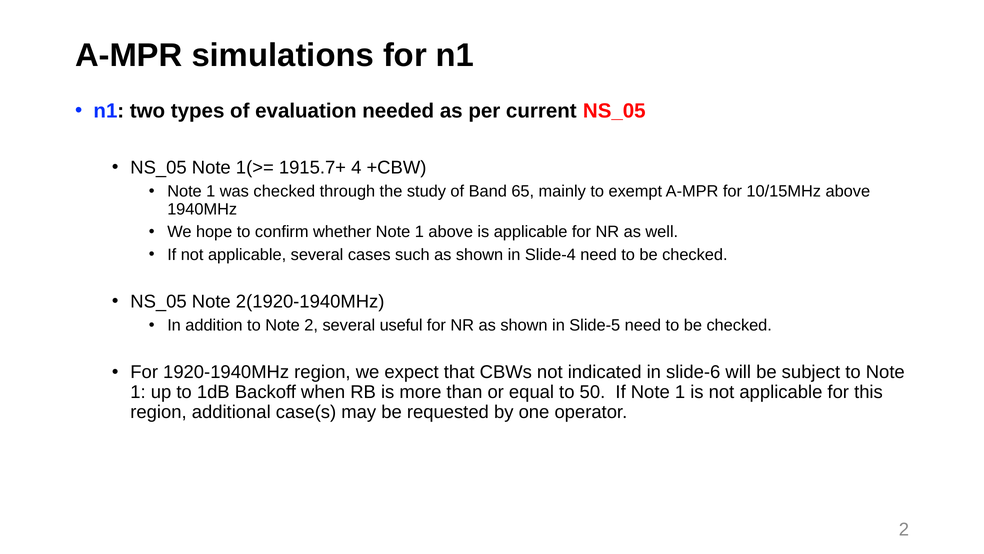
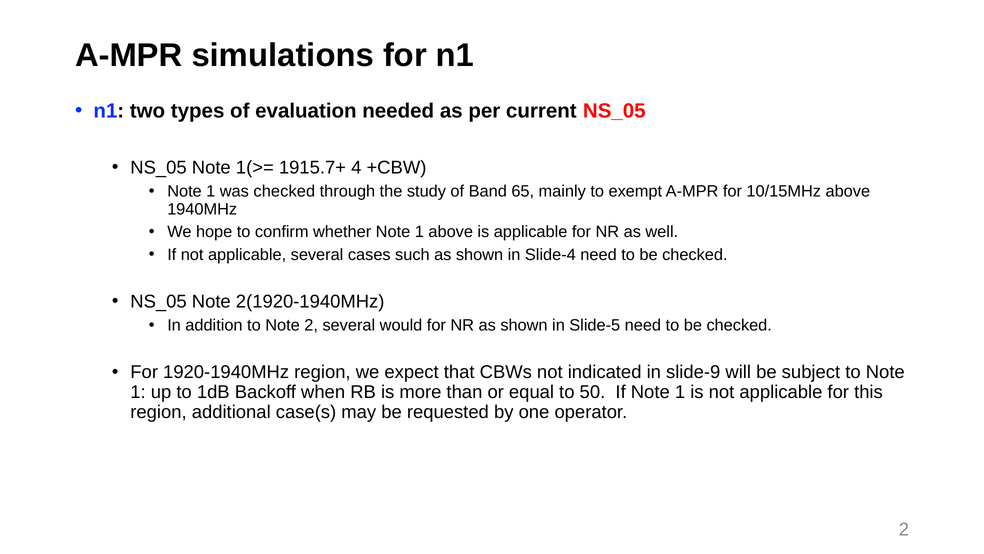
useful: useful -> would
slide-6: slide-6 -> slide-9
